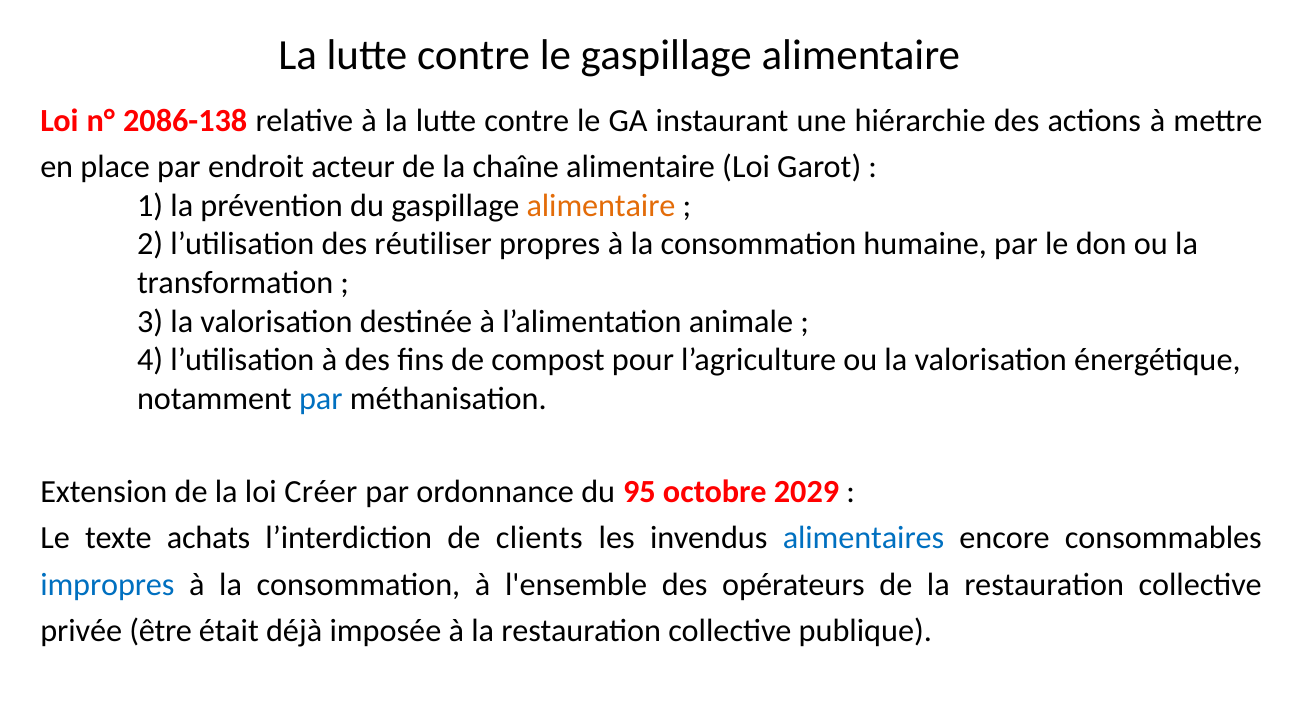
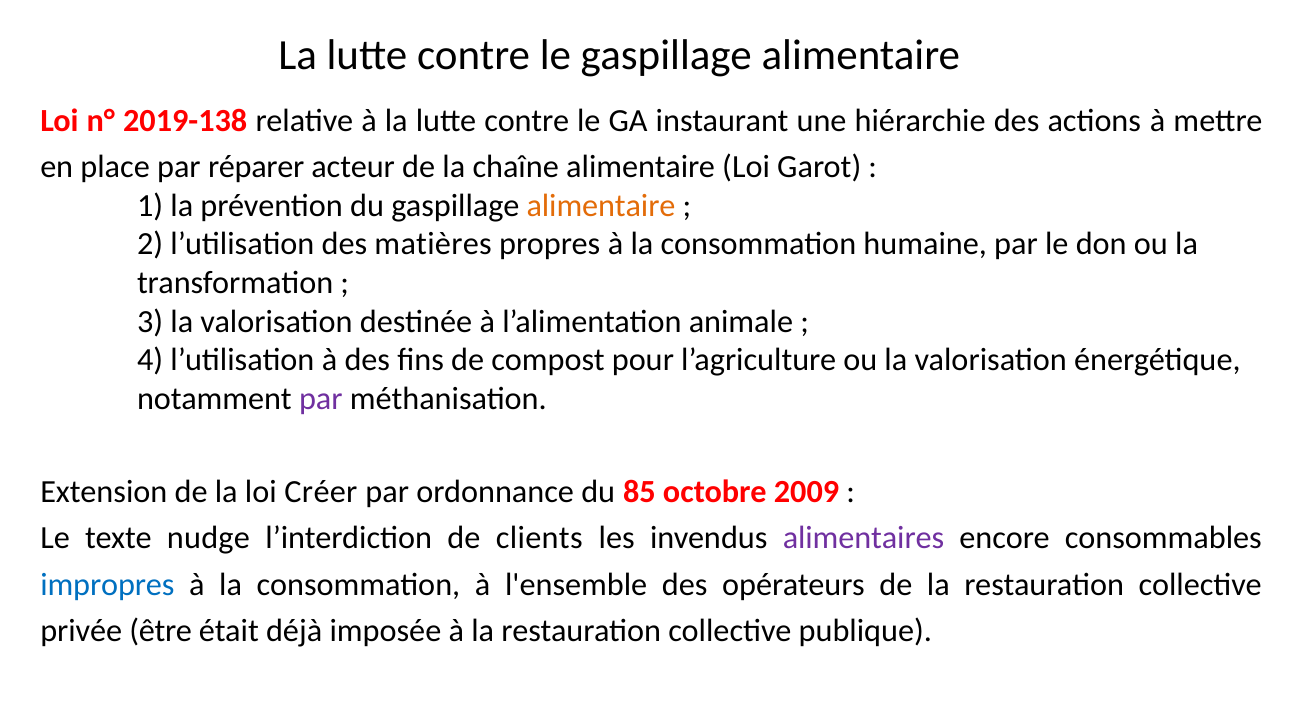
2086-138: 2086-138 -> 2019-138
endroit: endroit -> réparer
réutiliser: réutiliser -> matières
par at (321, 399) colour: blue -> purple
95: 95 -> 85
2029: 2029 -> 2009
achats: achats -> nudge
alimentaires colour: blue -> purple
